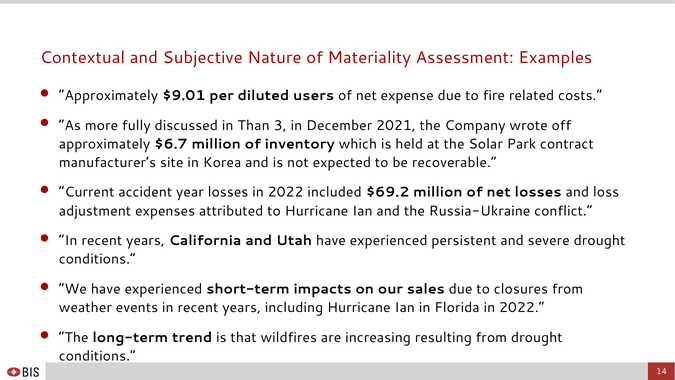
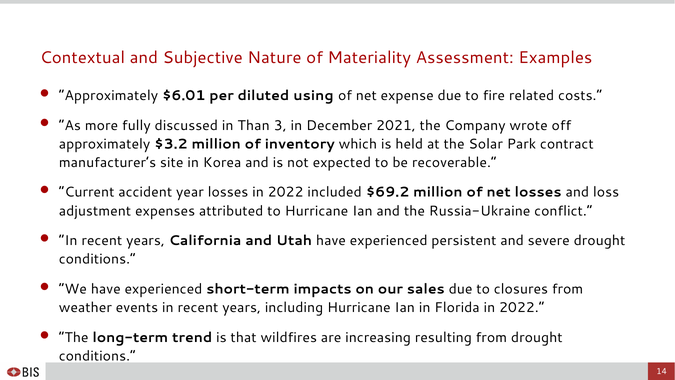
$9.01: $9.01 -> $6.01
users: users -> using
$6.7: $6.7 -> $3.2
